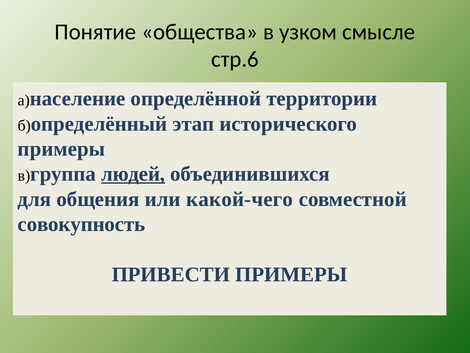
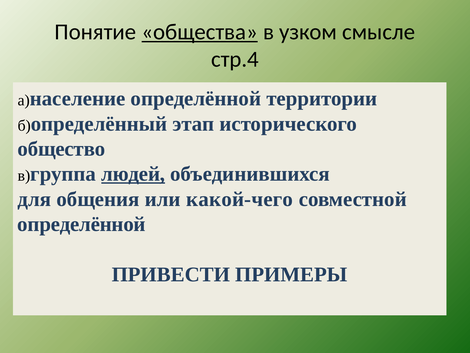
общества underline: none -> present
стр.6: стр.6 -> стр.4
примеры at (61, 149): примеры -> общество
совокупность at (81, 224): совокупность -> определённой
